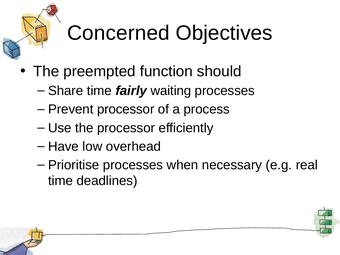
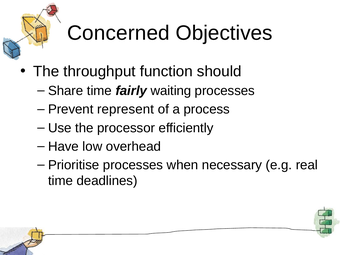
preempted: preempted -> throughput
Prevent processor: processor -> represent
